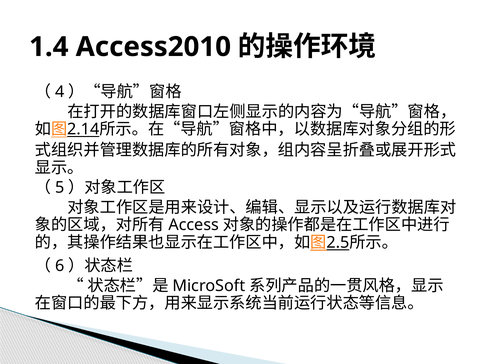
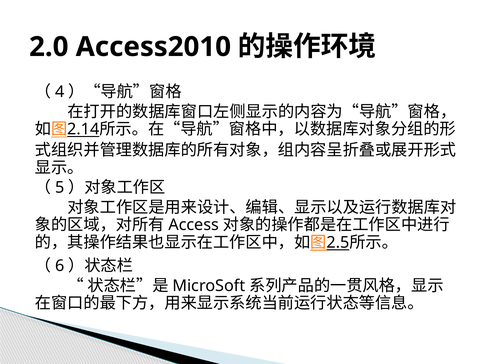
1.4: 1.4 -> 2.0
